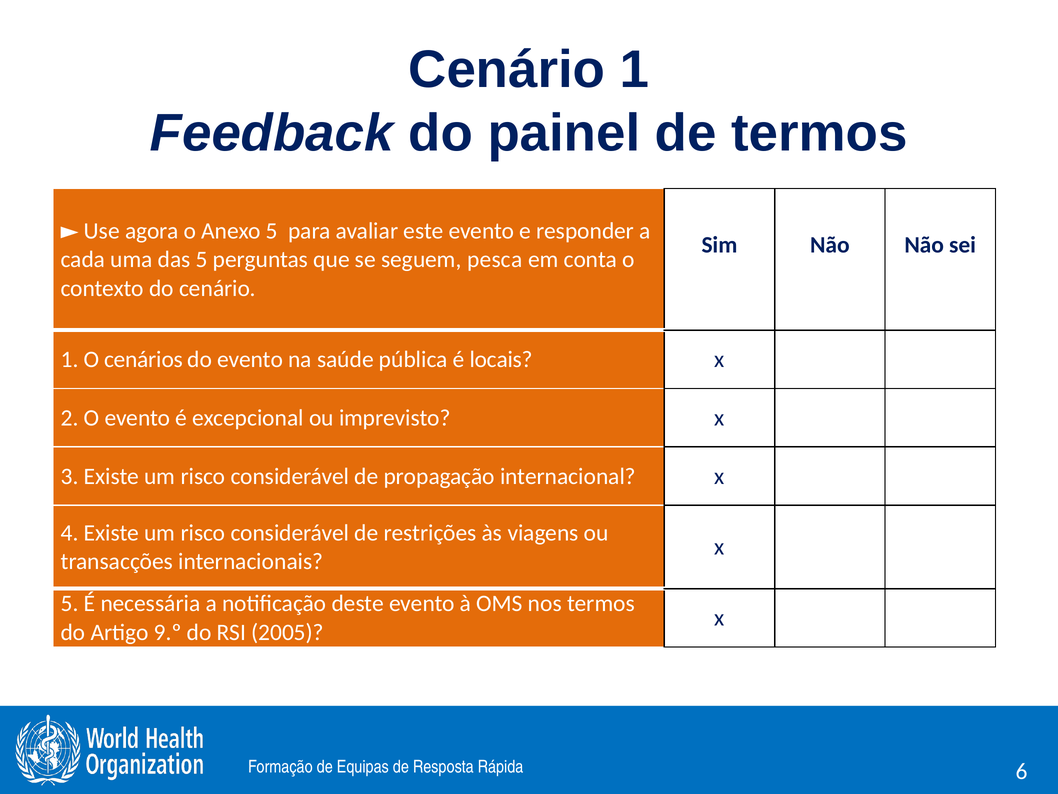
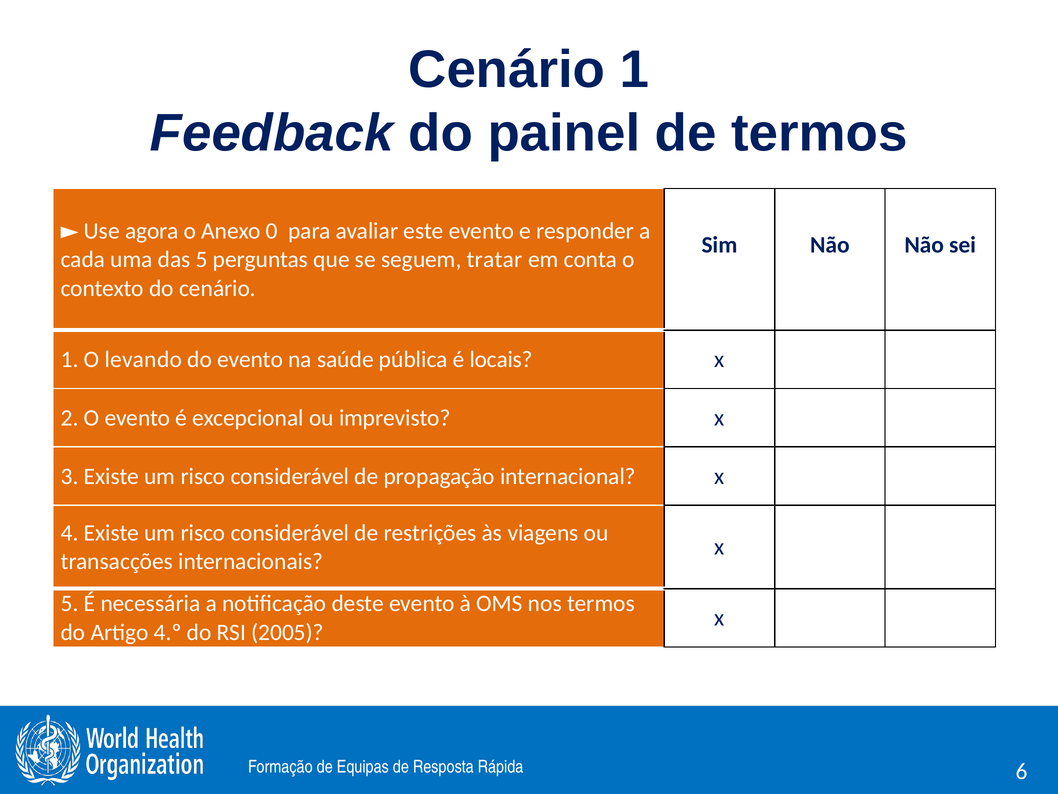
Anexo 5: 5 -> 0
pesca: pesca -> tratar
cenários: cenários -> levando
9.º: 9.º -> 4.º
